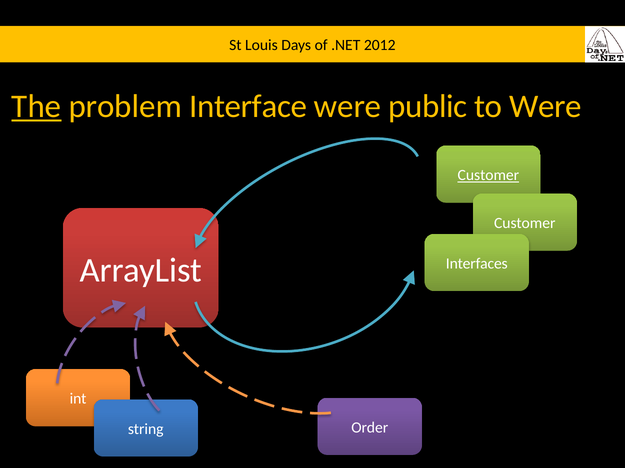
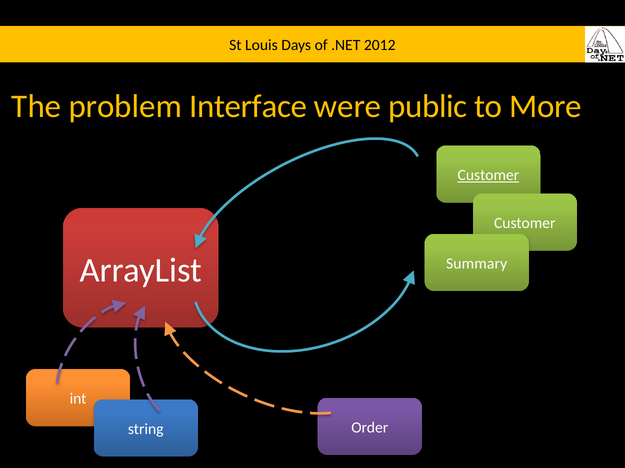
The underline: present -> none
to Were: Were -> More
Interfaces: Interfaces -> Summary
